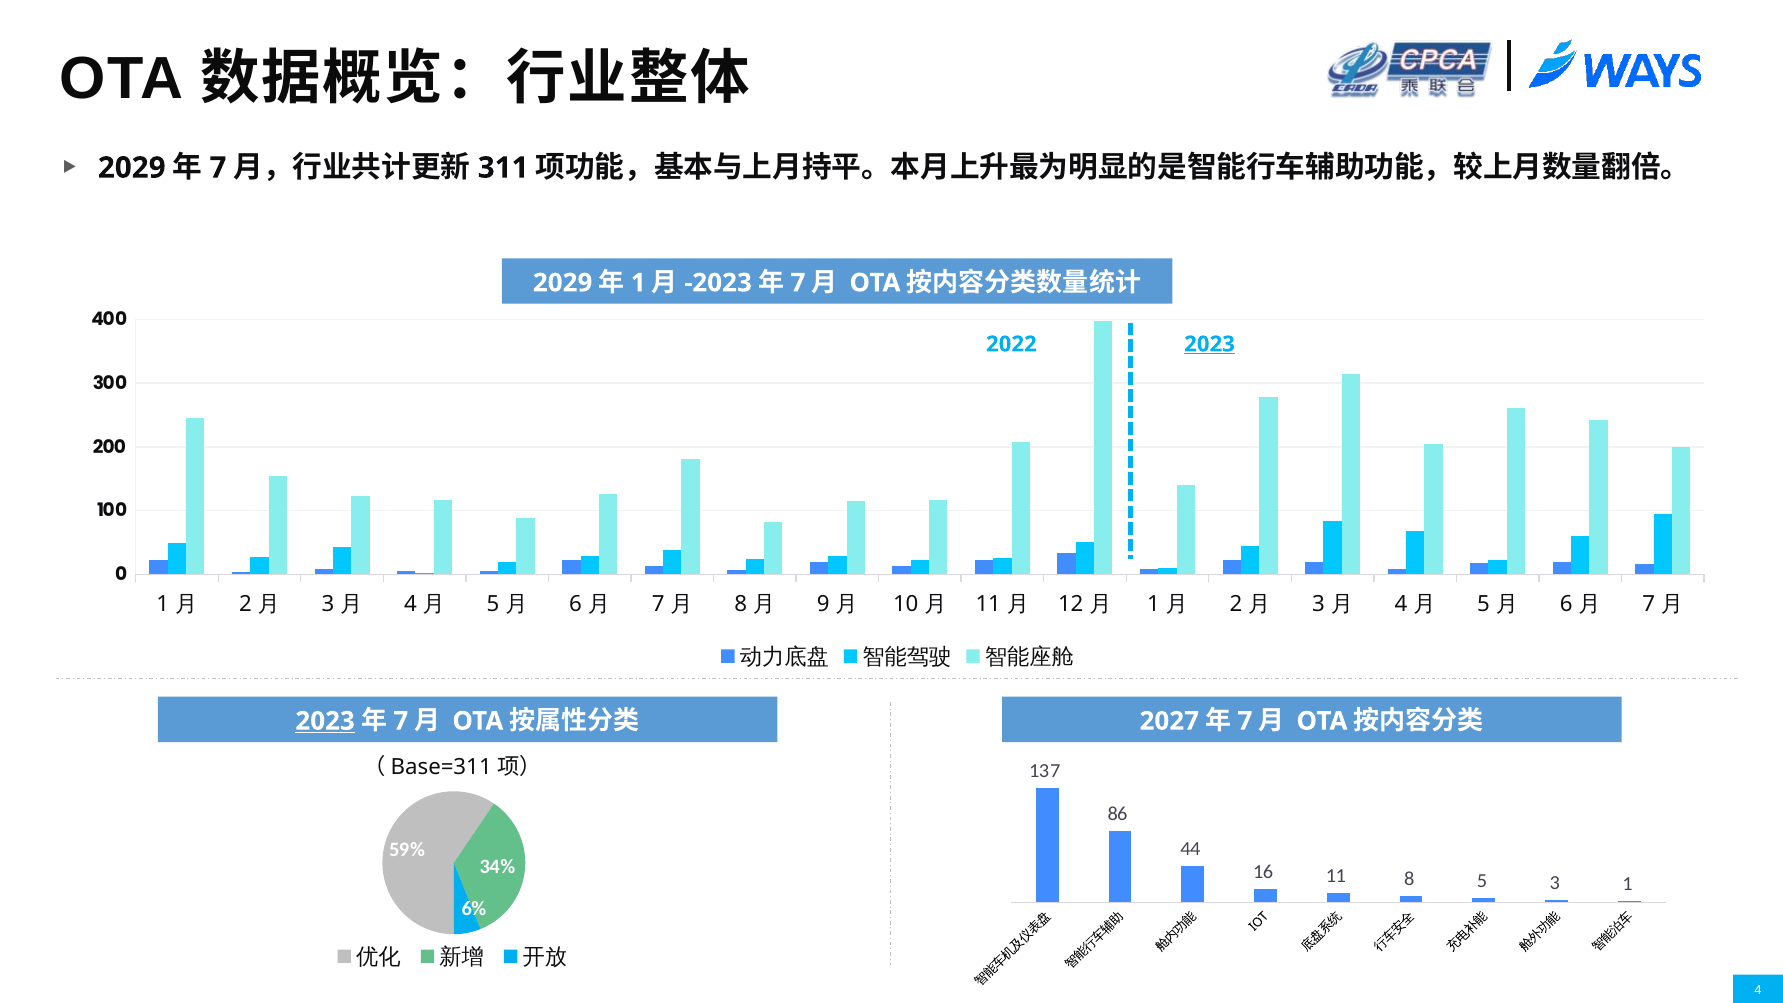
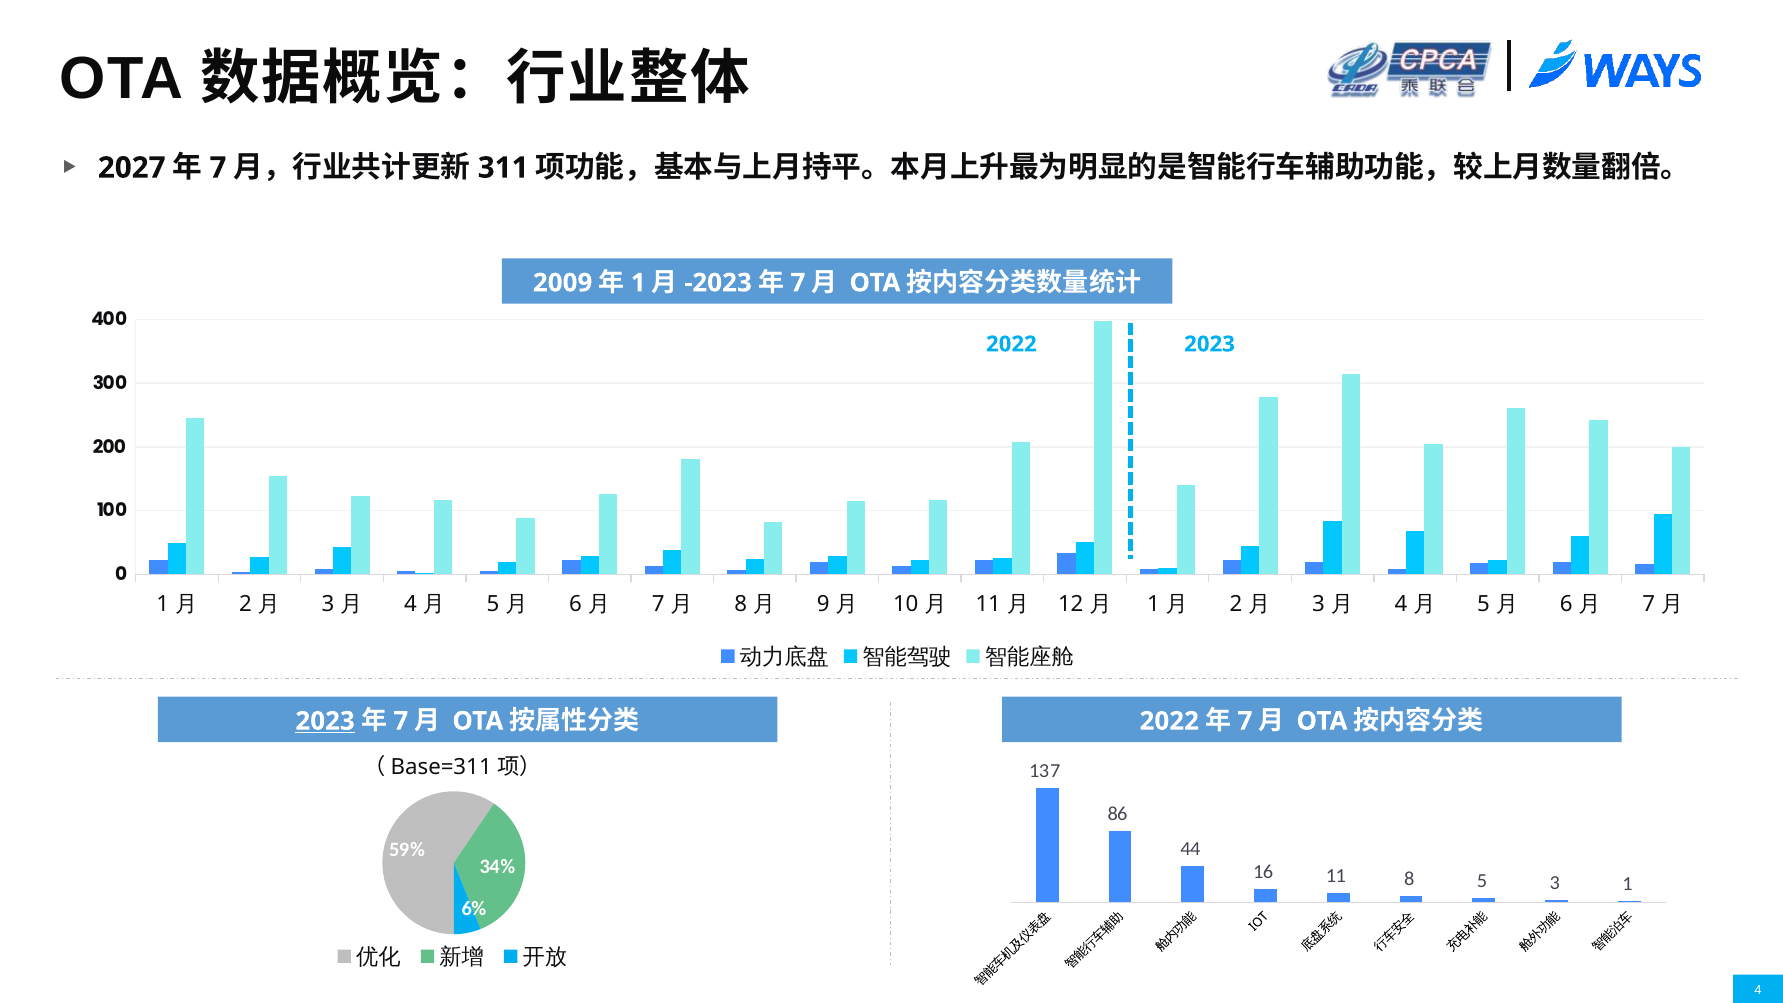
2029 at (132, 168): 2029 -> 2027
2029 at (563, 283): 2029 -> 2009
2023 at (1210, 344) underline: present -> none
2027 at (1169, 721): 2027 -> 2022
